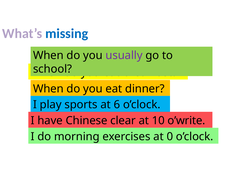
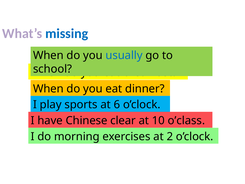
usually colour: purple -> blue
o’write: o’write -> o’class
0: 0 -> 2
